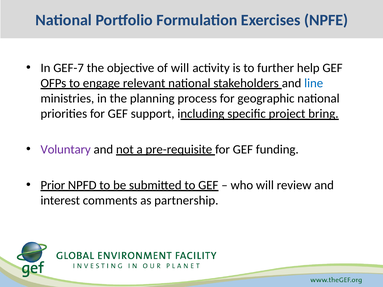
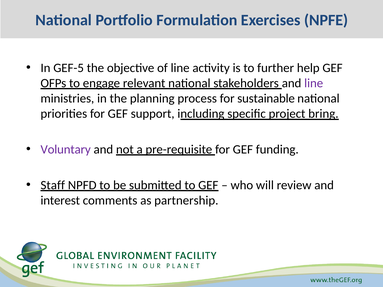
GEF-7: GEF-7 -> GEF-5
of will: will -> line
line at (314, 83) colour: blue -> purple
geographic: geographic -> sustainable
Prior: Prior -> Staff
